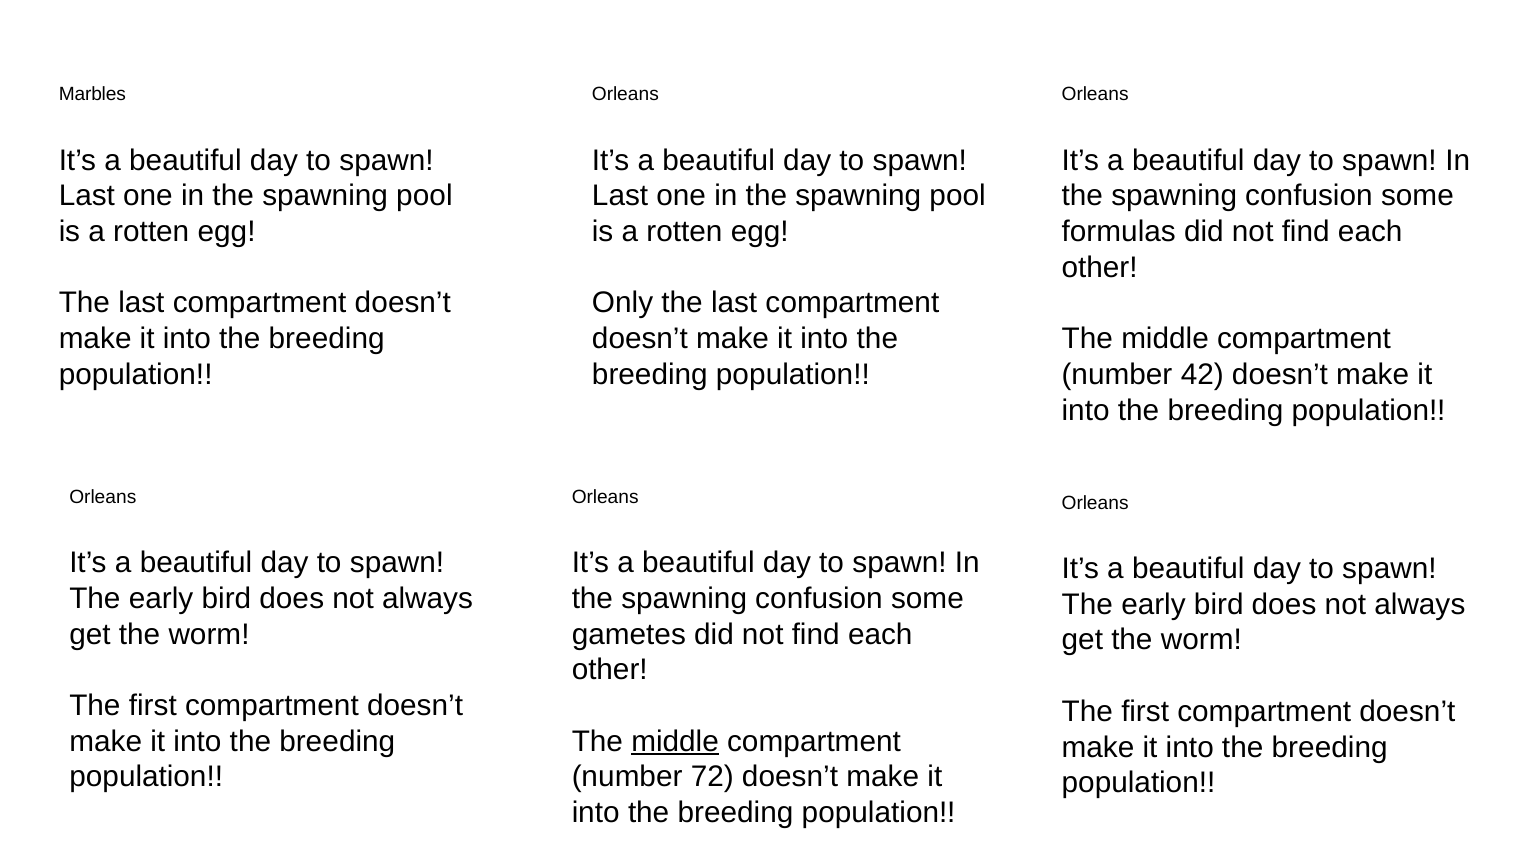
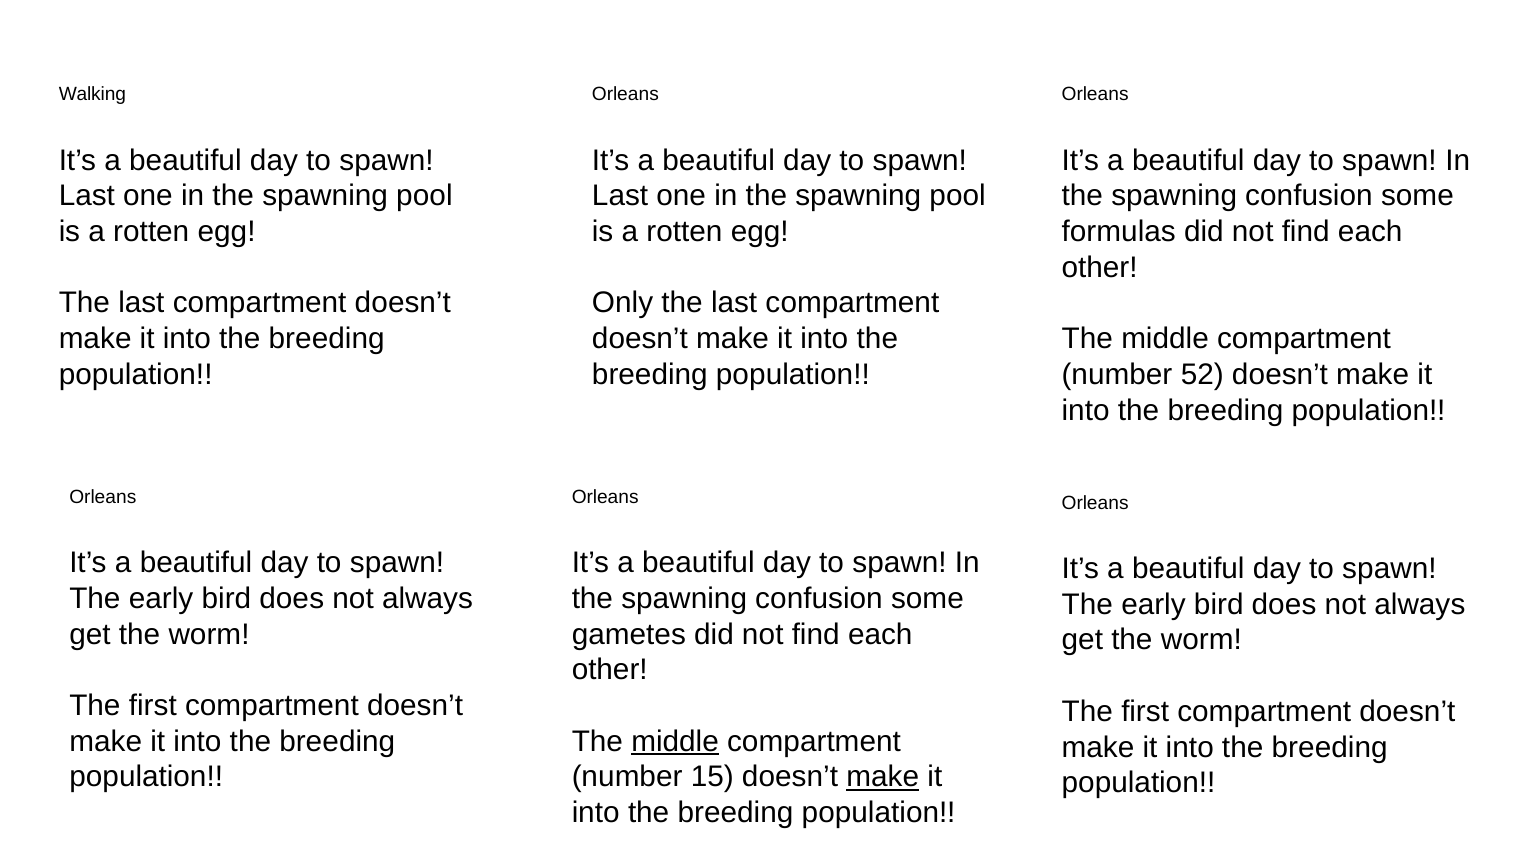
Marbles: Marbles -> Walking
42: 42 -> 52
72: 72 -> 15
make at (883, 777) underline: none -> present
